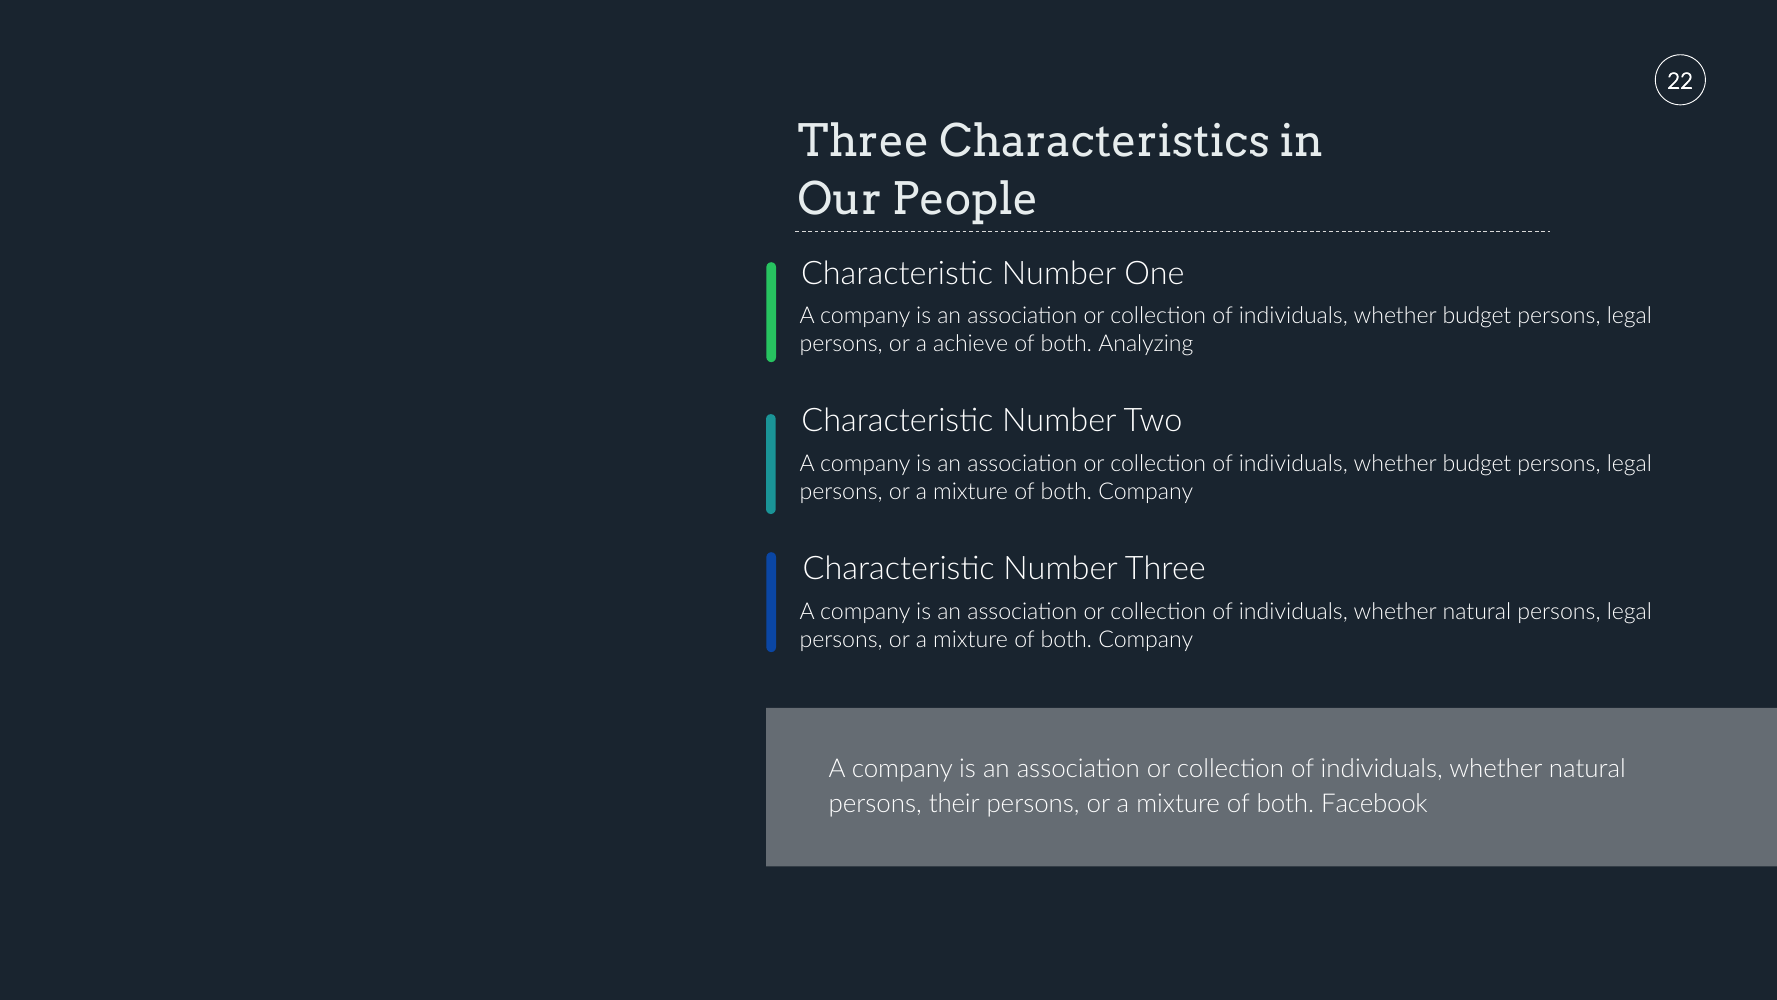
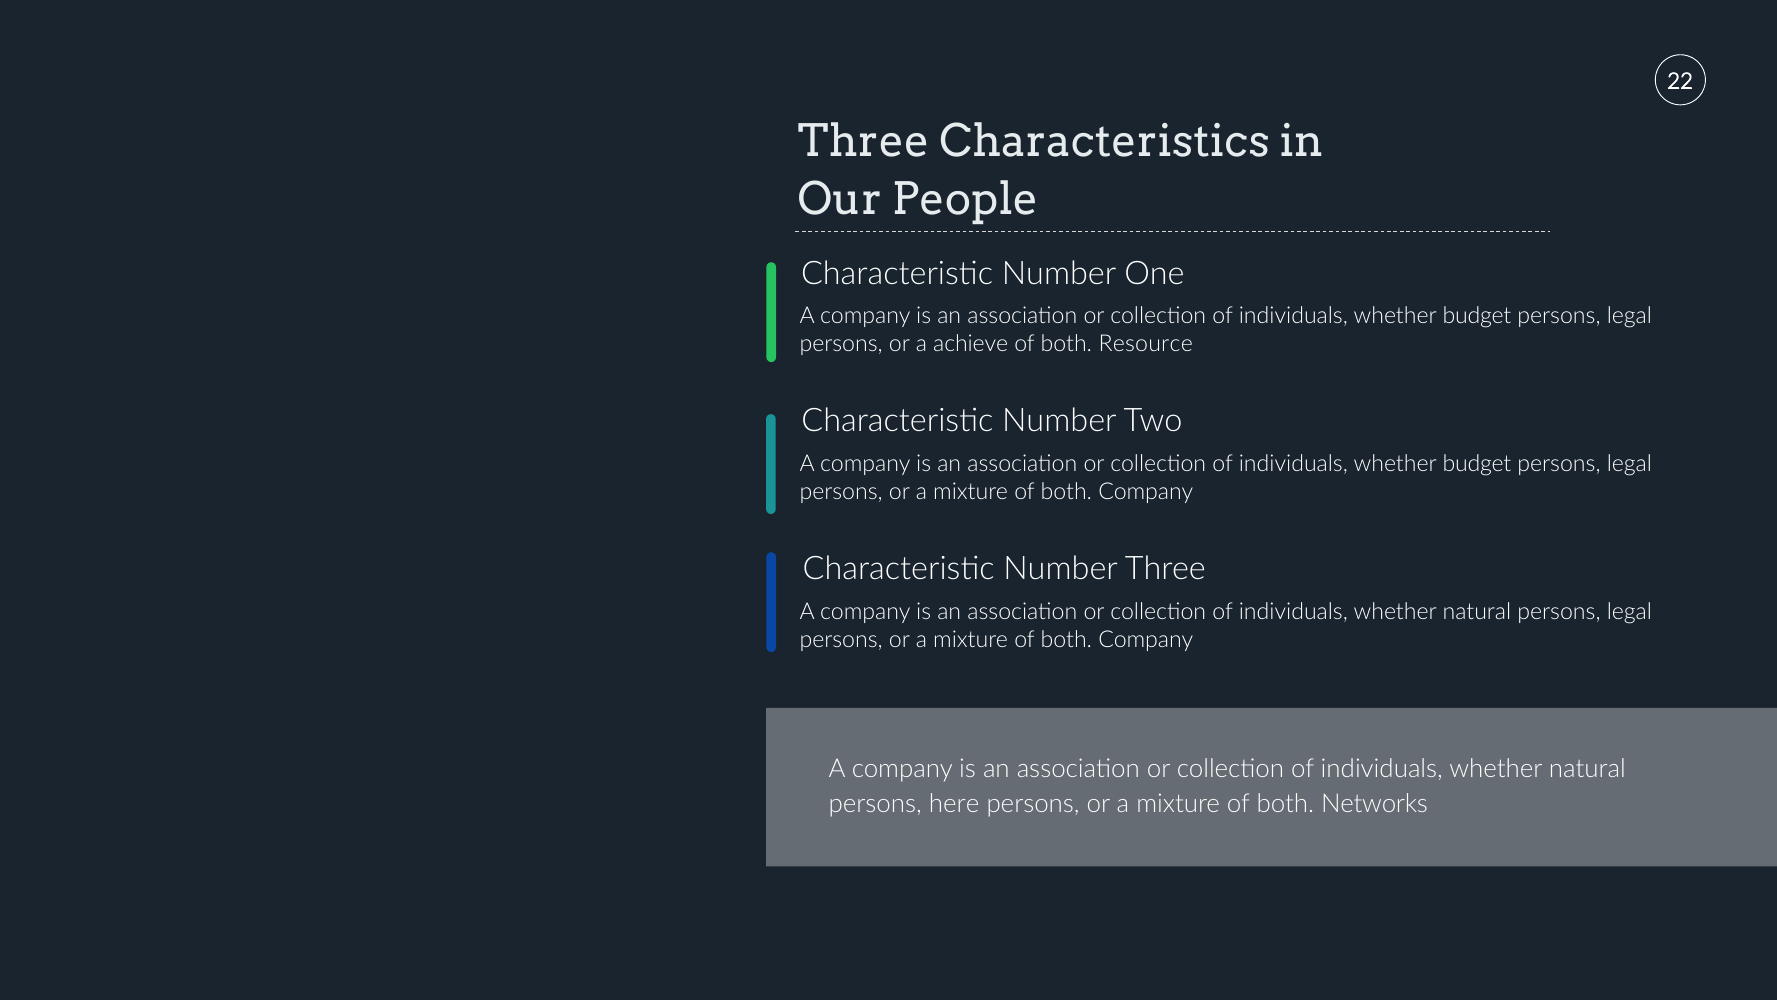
Analyzing: Analyzing -> Resource
their: their -> here
Facebook: Facebook -> Networks
